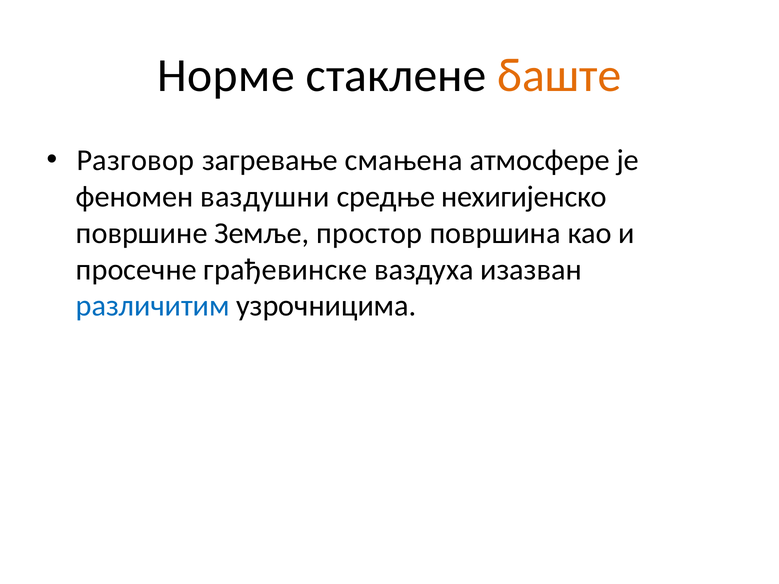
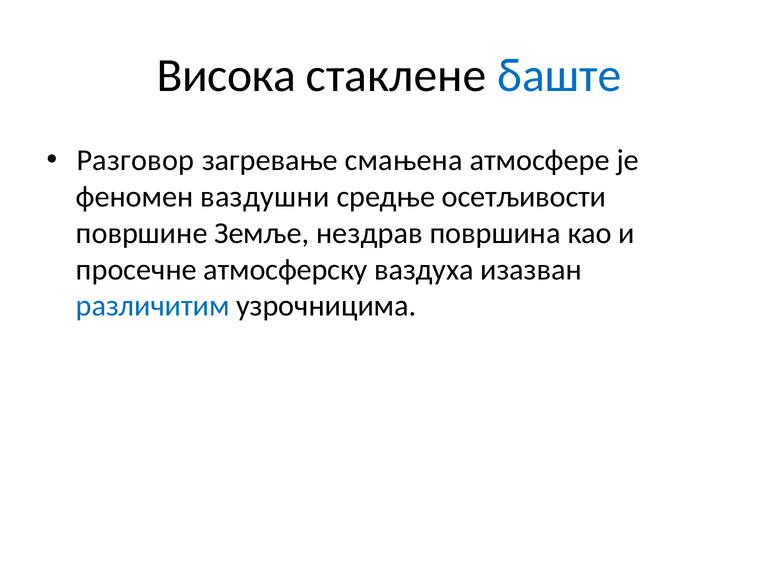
Норме: Норме -> Висока
баште colour: orange -> blue
нехигијенско: нехигијенско -> осетљивости
простор: простор -> нездрав
грађевинске: грађевинске -> атмосферску
